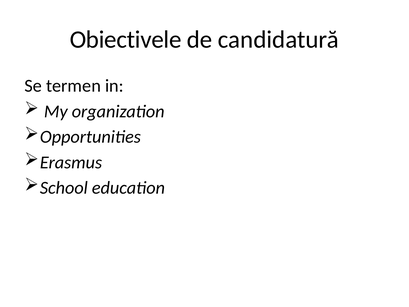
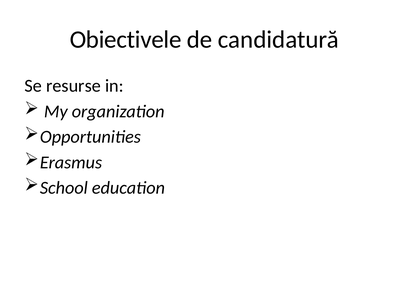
termen: termen -> resurse
